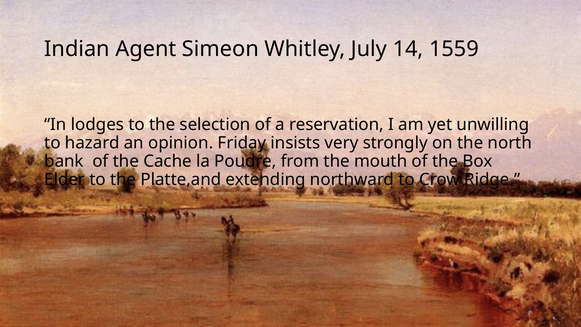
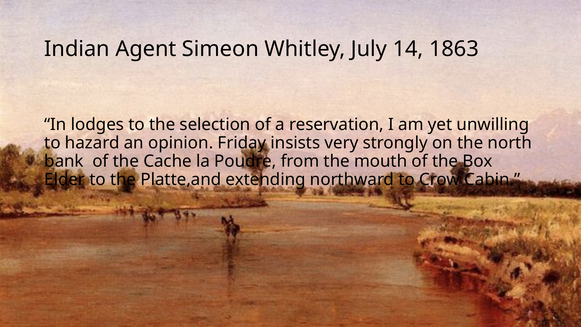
1559: 1559 -> 1863
Ridge: Ridge -> Cabin
